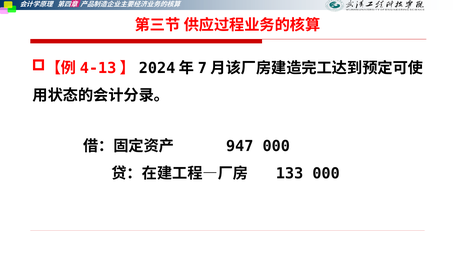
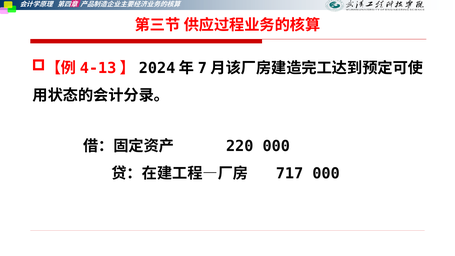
947: 947 -> 220
133: 133 -> 717
